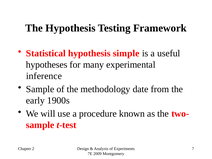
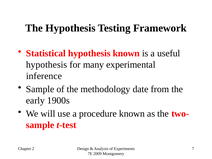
hypothesis simple: simple -> known
hypotheses at (47, 65): hypotheses -> hypothesis
